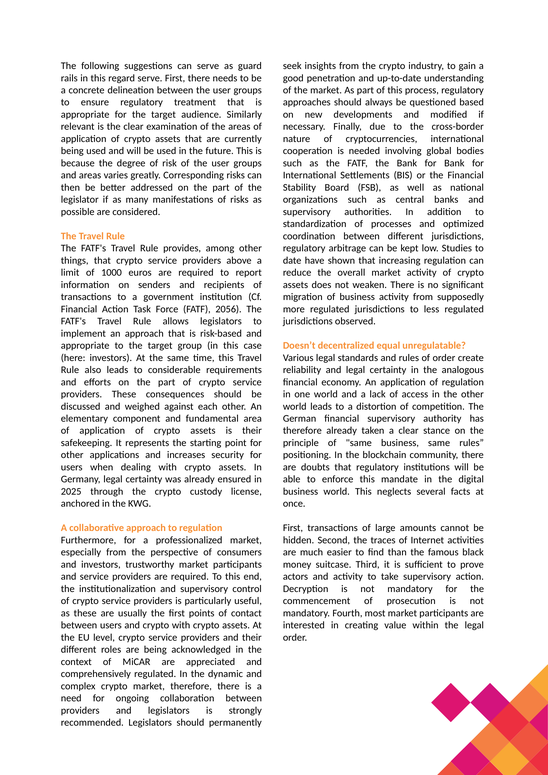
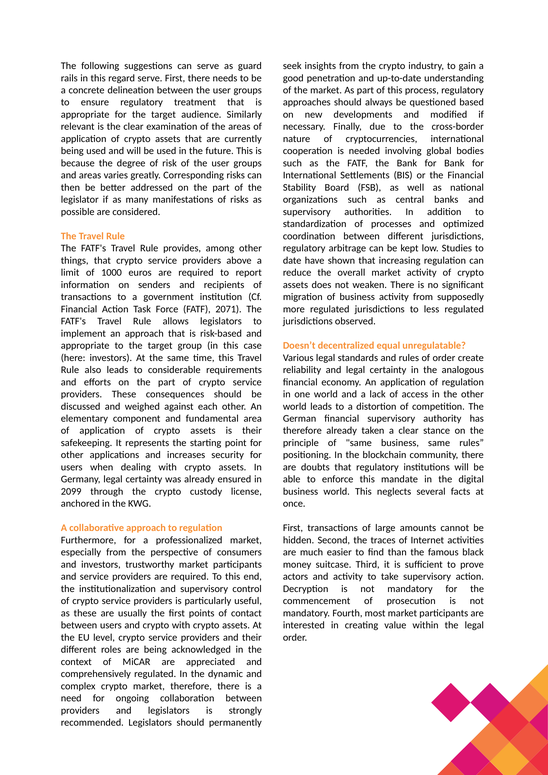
2056: 2056 -> 2071
2025: 2025 -> 2099
